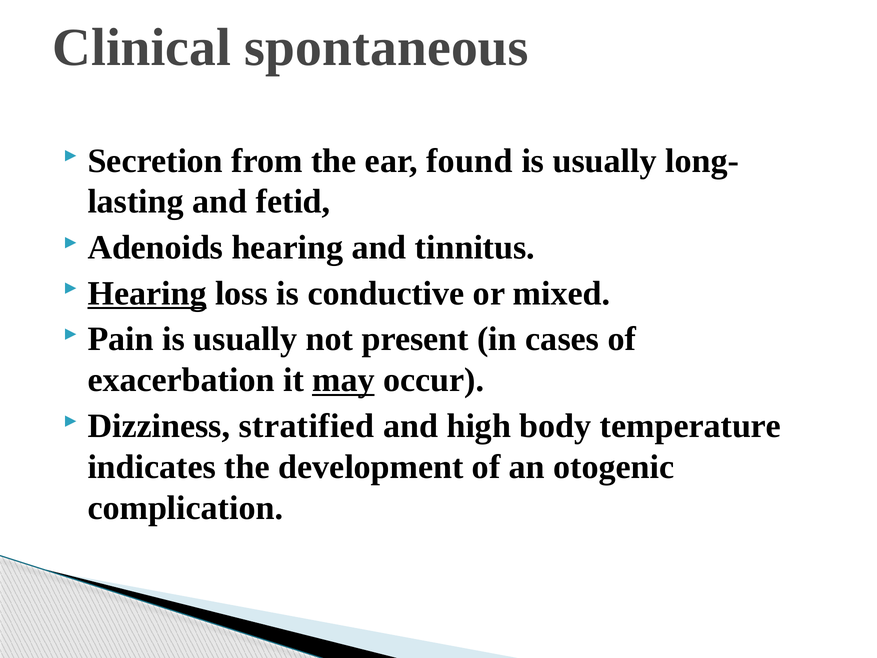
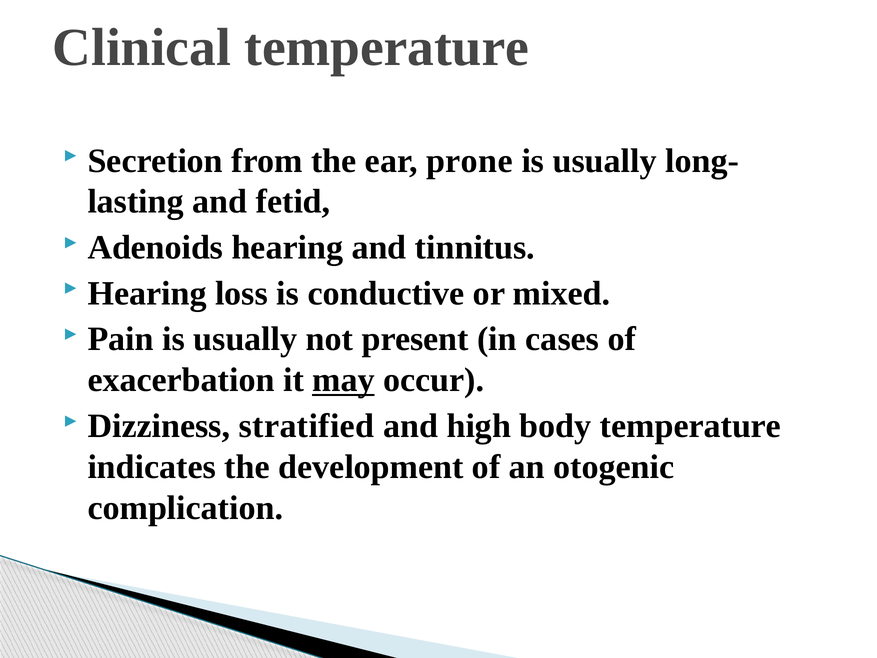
Clinical spontaneous: spontaneous -> temperature
found: found -> prone
Hearing at (147, 293) underline: present -> none
